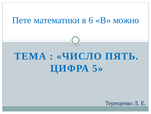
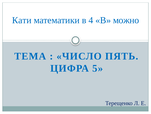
Пете: Пете -> Кати
6: 6 -> 4
